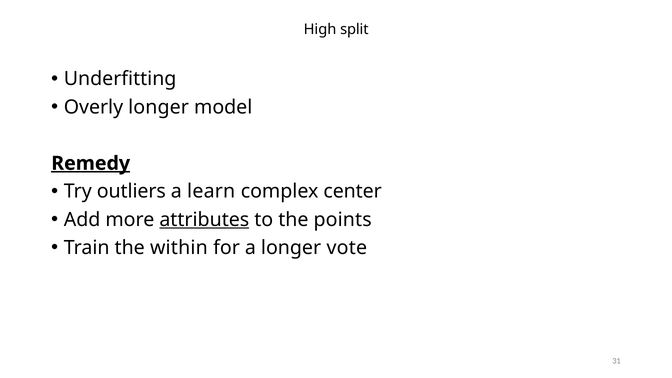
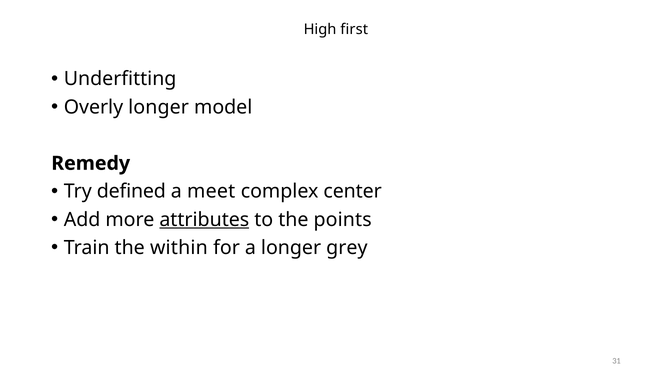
split: split -> first
Remedy underline: present -> none
outliers: outliers -> defined
learn: learn -> meet
vote: vote -> grey
